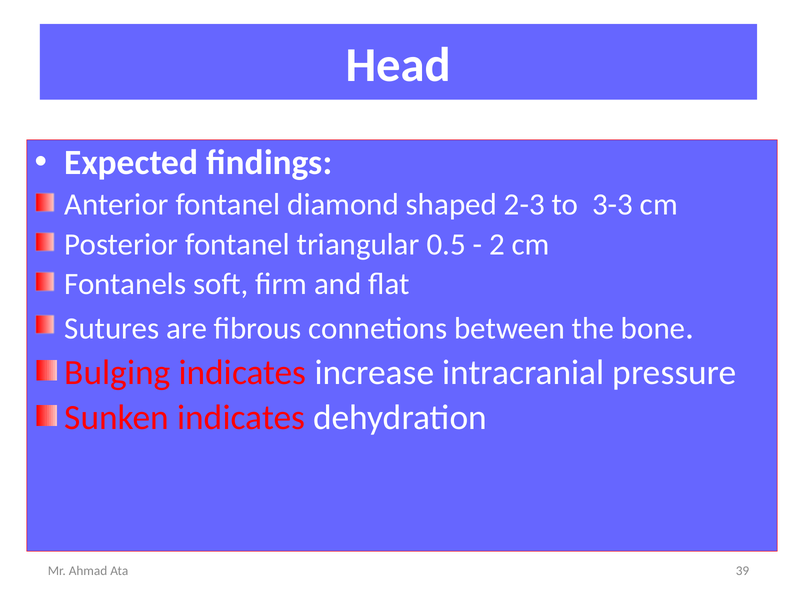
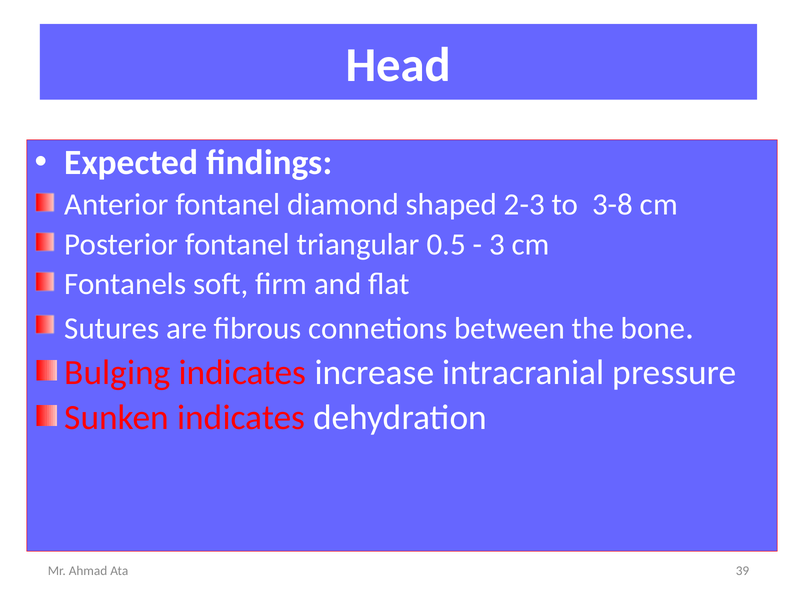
3-3: 3-3 -> 3-8
2: 2 -> 3
